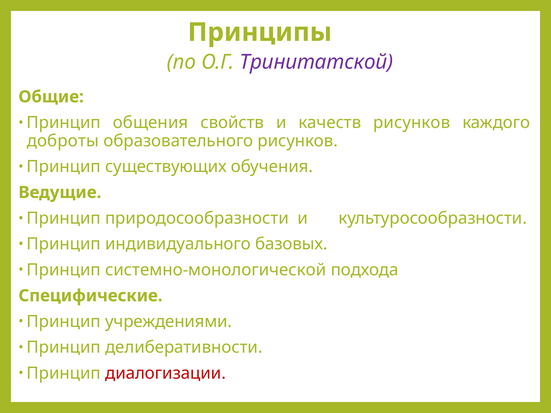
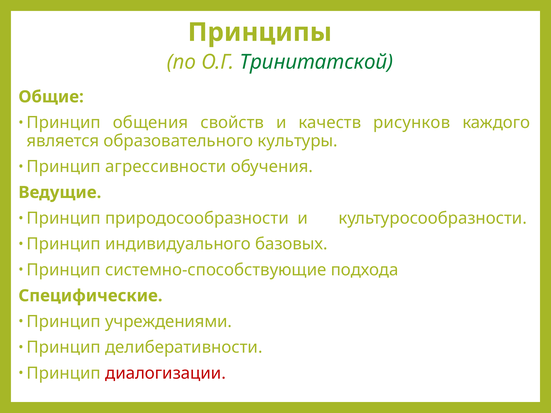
Тринитатской colour: purple -> green
доброты: доброты -> является
образовательного рисунков: рисунков -> культуры
существующих: существующих -> агрессивности
системно-монологической: системно-монологической -> системно-способствующие
